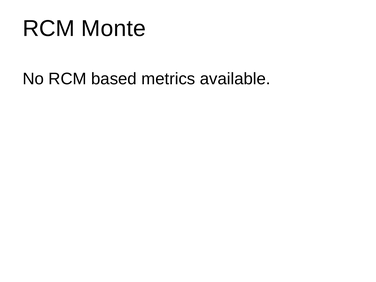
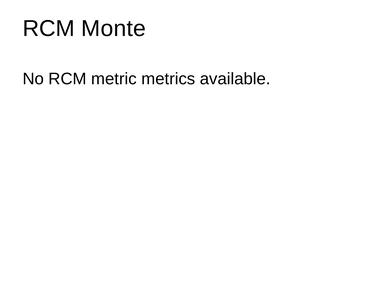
based: based -> metric
